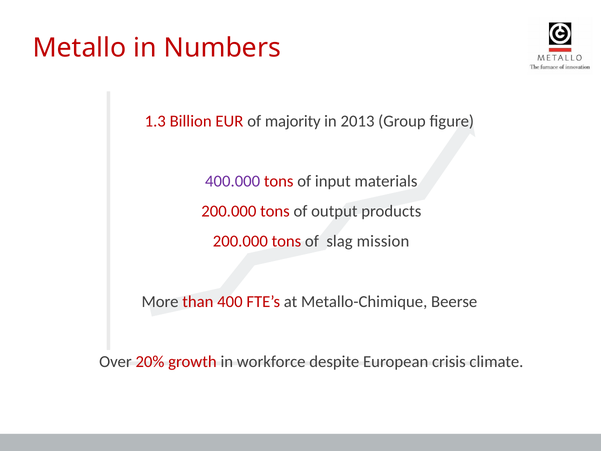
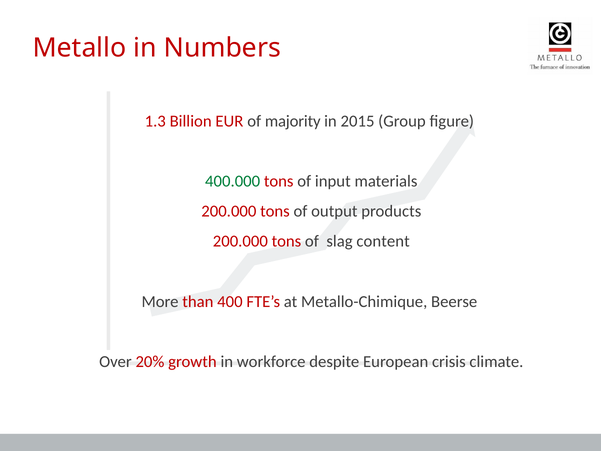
2013: 2013 -> 2015
400.000 colour: purple -> green
mission: mission -> content
